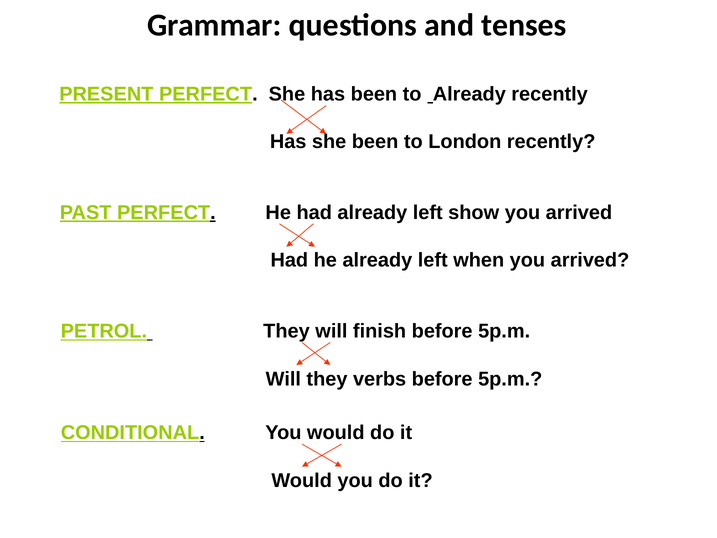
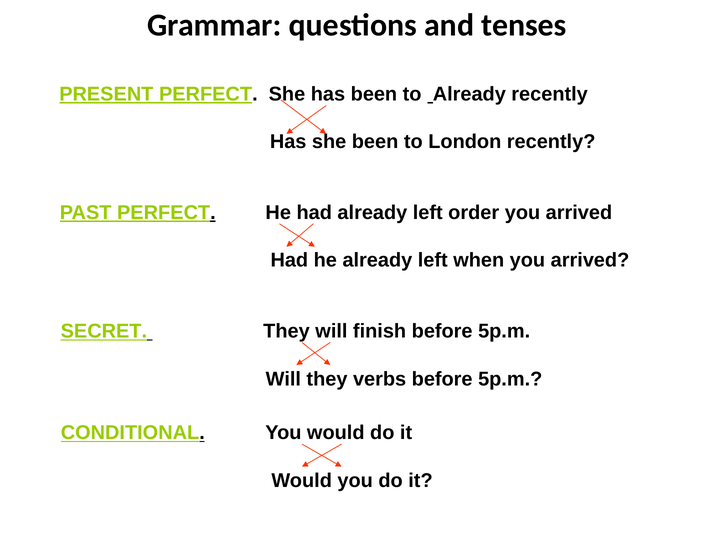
show: show -> order
PETROL: PETROL -> SECRET
